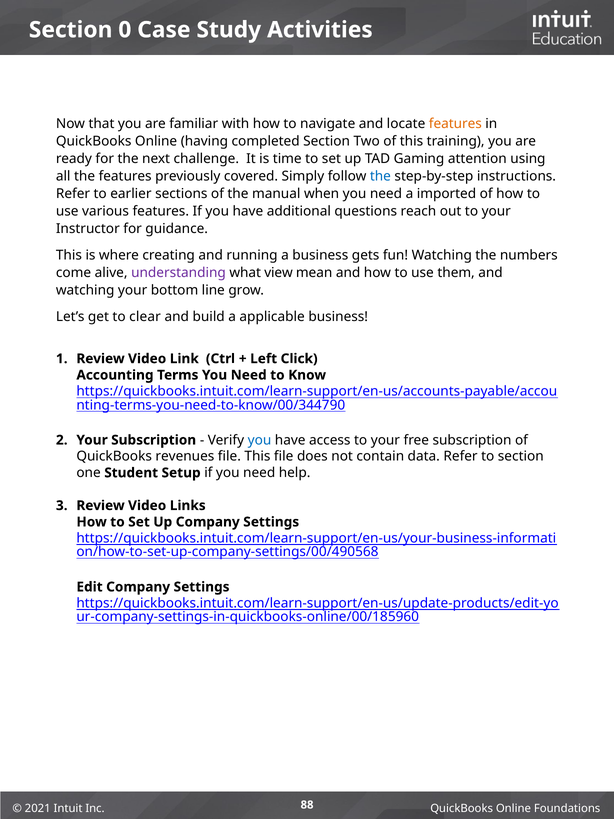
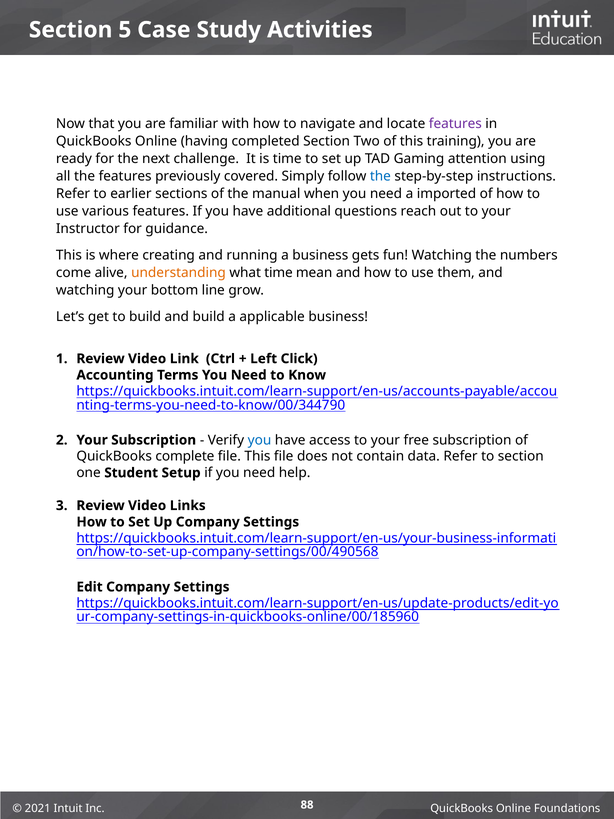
0: 0 -> 5
features at (455, 124) colour: orange -> purple
understanding colour: purple -> orange
what view: view -> time
to clear: clear -> build
revenues: revenues -> complete
